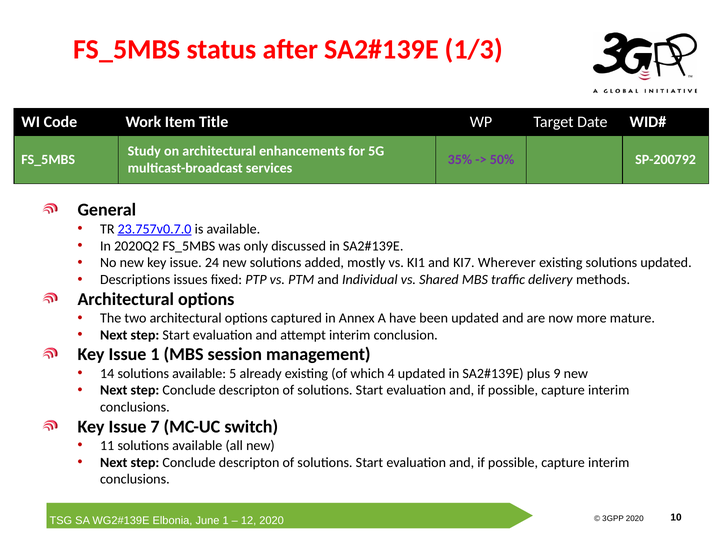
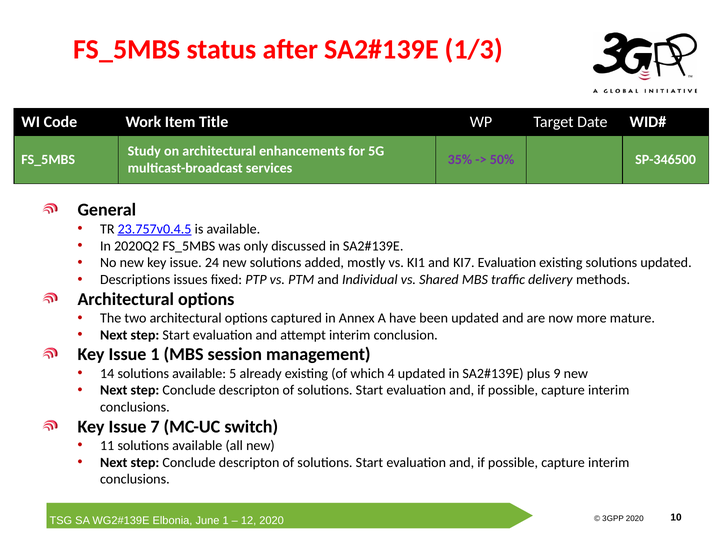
SP-200792: SP-200792 -> SP-346500
23.757v0.7.0: 23.757v0.7.0 -> 23.757v0.4.5
KI7 Wherever: Wherever -> Evaluation
